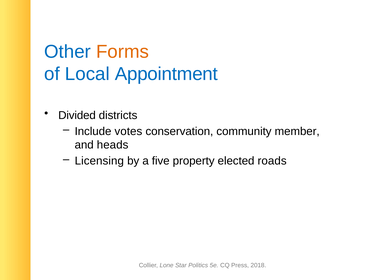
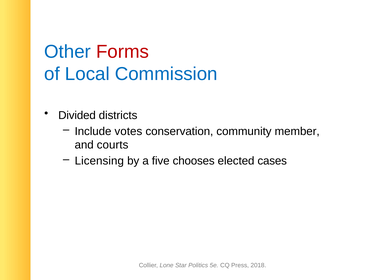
Forms colour: orange -> red
Appointment: Appointment -> Commission
heads: heads -> courts
property: property -> chooses
roads: roads -> cases
